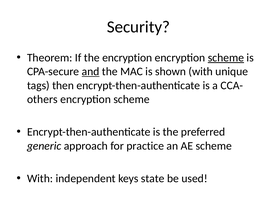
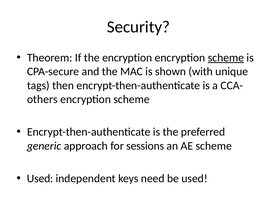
and underline: present -> none
practice: practice -> sessions
With at (40, 178): With -> Used
state: state -> need
